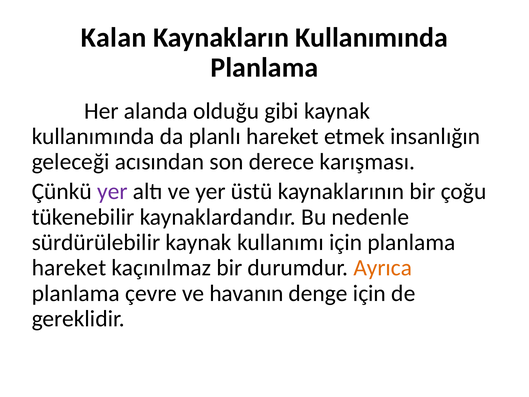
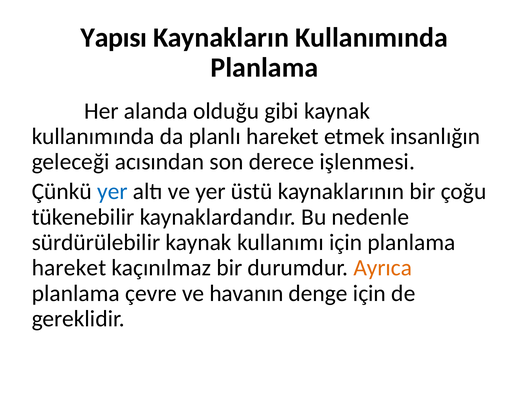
Kalan: Kalan -> Yapısı
karışması: karışması -> işlenmesi
yer at (112, 191) colour: purple -> blue
